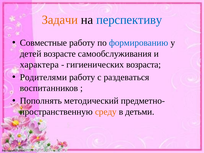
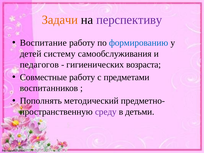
перспективу colour: blue -> purple
Совместные: Совместные -> Воспитание
возрасте: возрасте -> систему
характера: характера -> педагогов
Родителями: Родителями -> Совместные
раздеваться: раздеваться -> предметами
среду colour: orange -> purple
